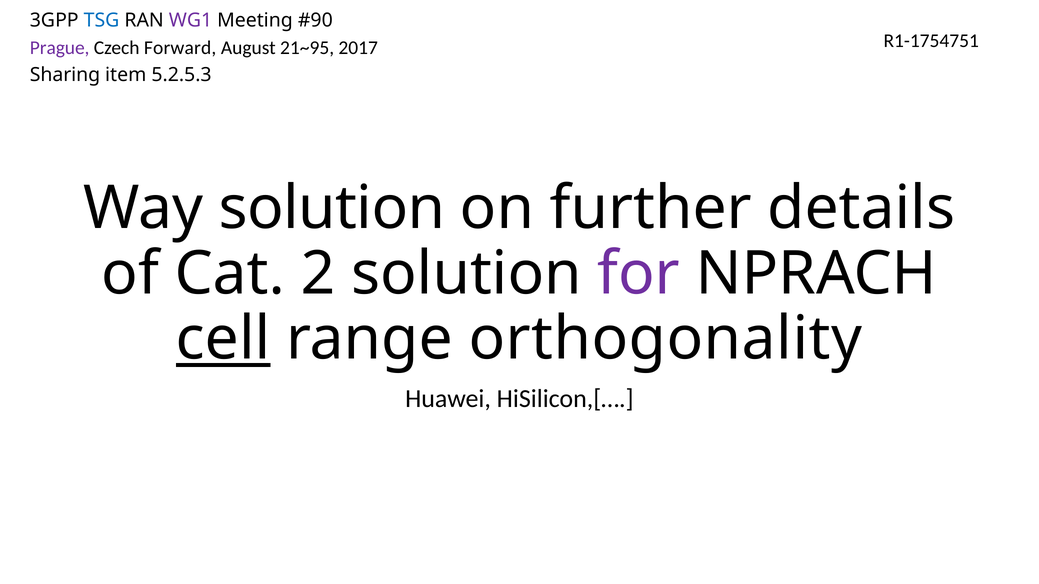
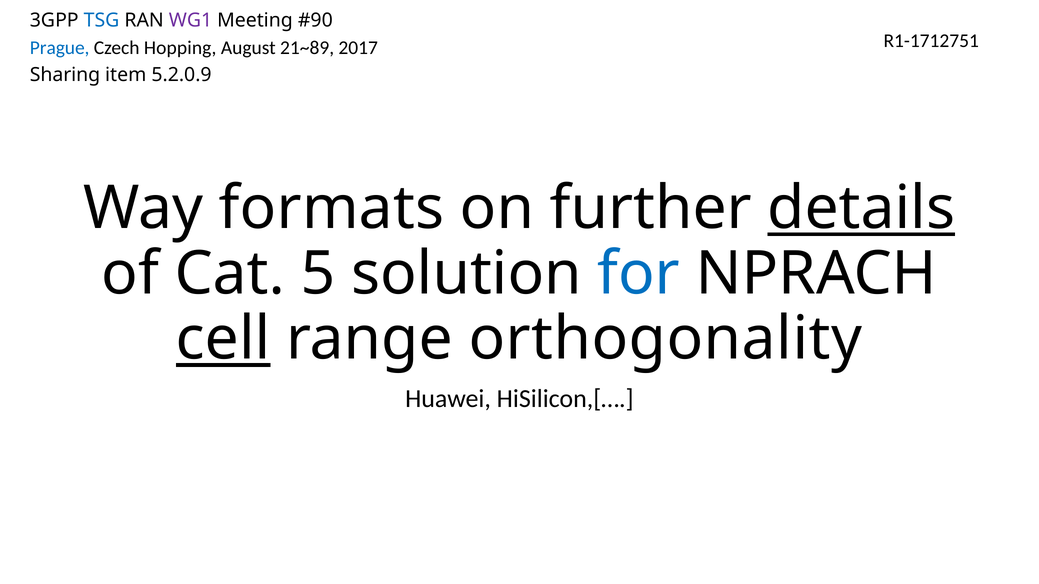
R1-1754751: R1-1754751 -> R1-1712751
Prague colour: purple -> blue
Forward: Forward -> Hopping
21~95: 21~95 -> 21~89
5.2.5.3: 5.2.5.3 -> 5.2.0.9
Way solution: solution -> formats
details underline: none -> present
2: 2 -> 5
for colour: purple -> blue
